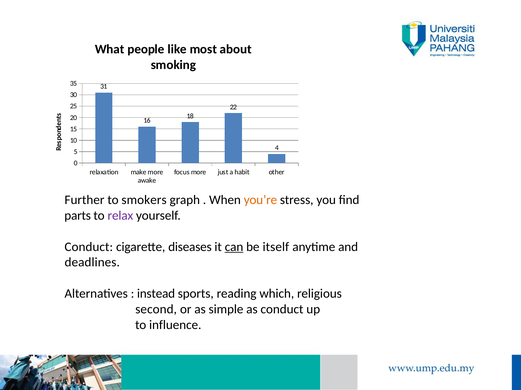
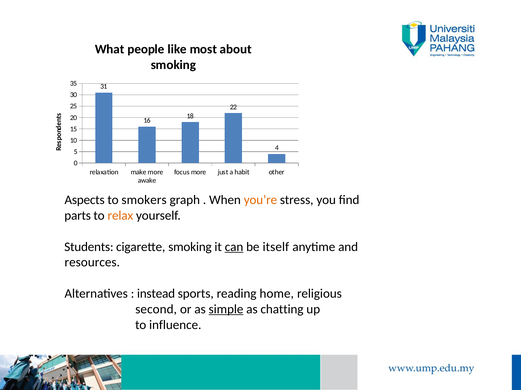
Further: Further -> Aspects
relax colour: purple -> orange
Conduct at (89, 247): Conduct -> Students
cigarette diseases: diseases -> smoking
deadlines: deadlines -> resources
which: which -> home
simple underline: none -> present
as conduct: conduct -> chatting
